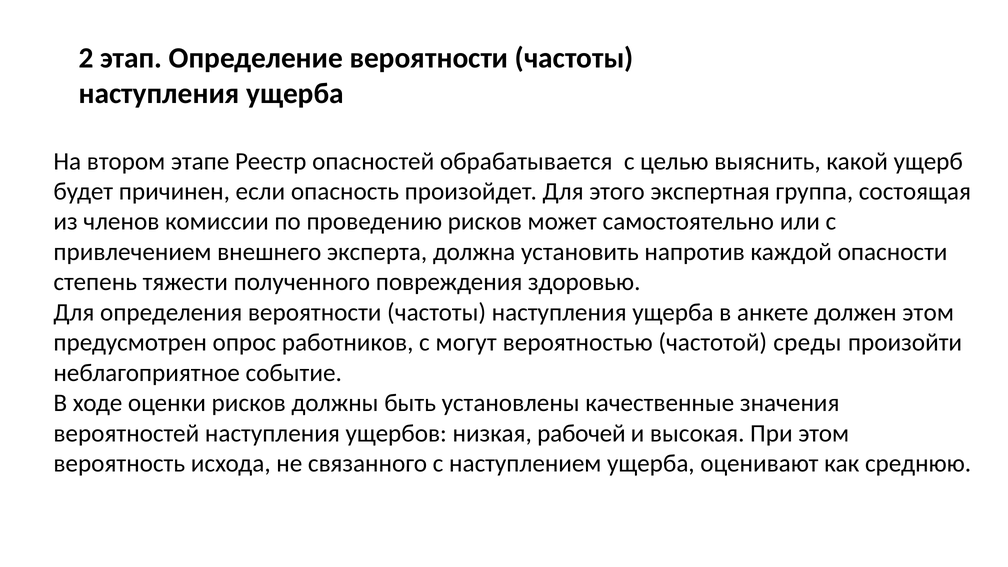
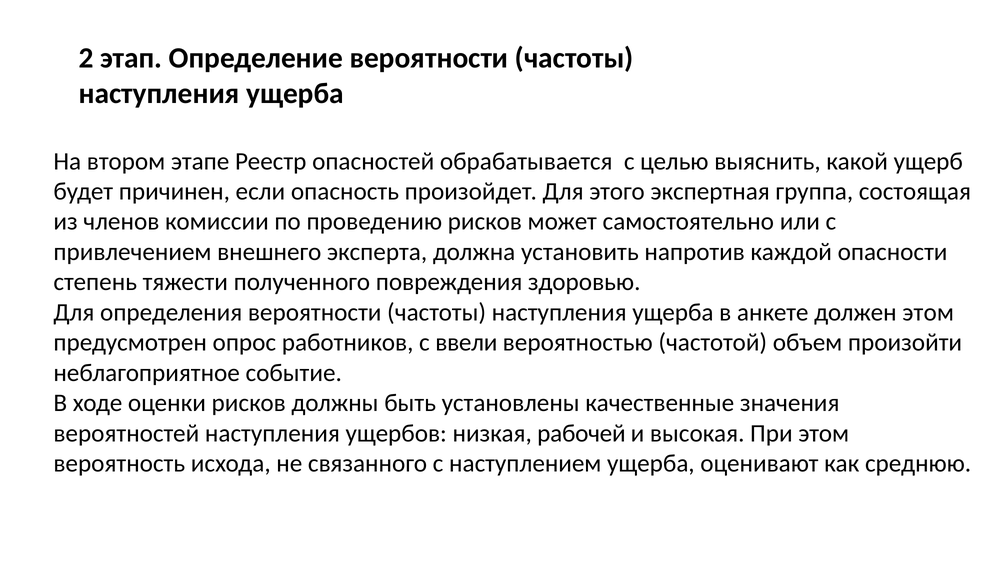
могут: могут -> ввели
среды: среды -> объем
